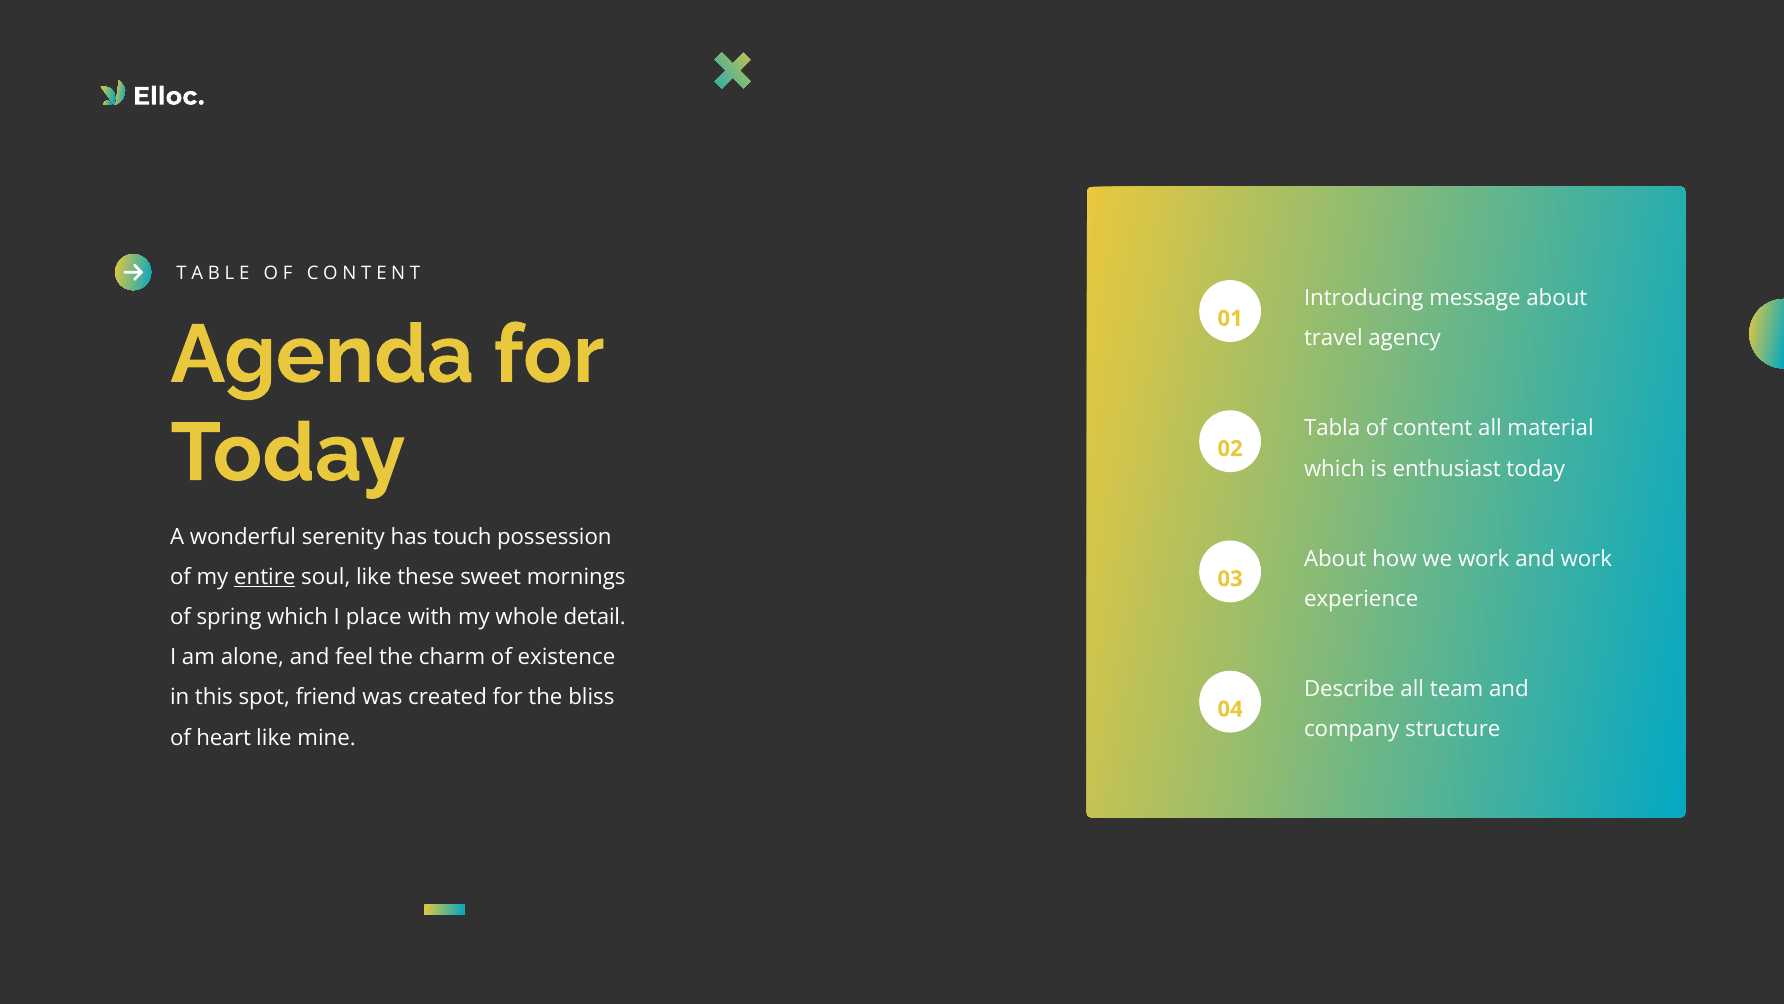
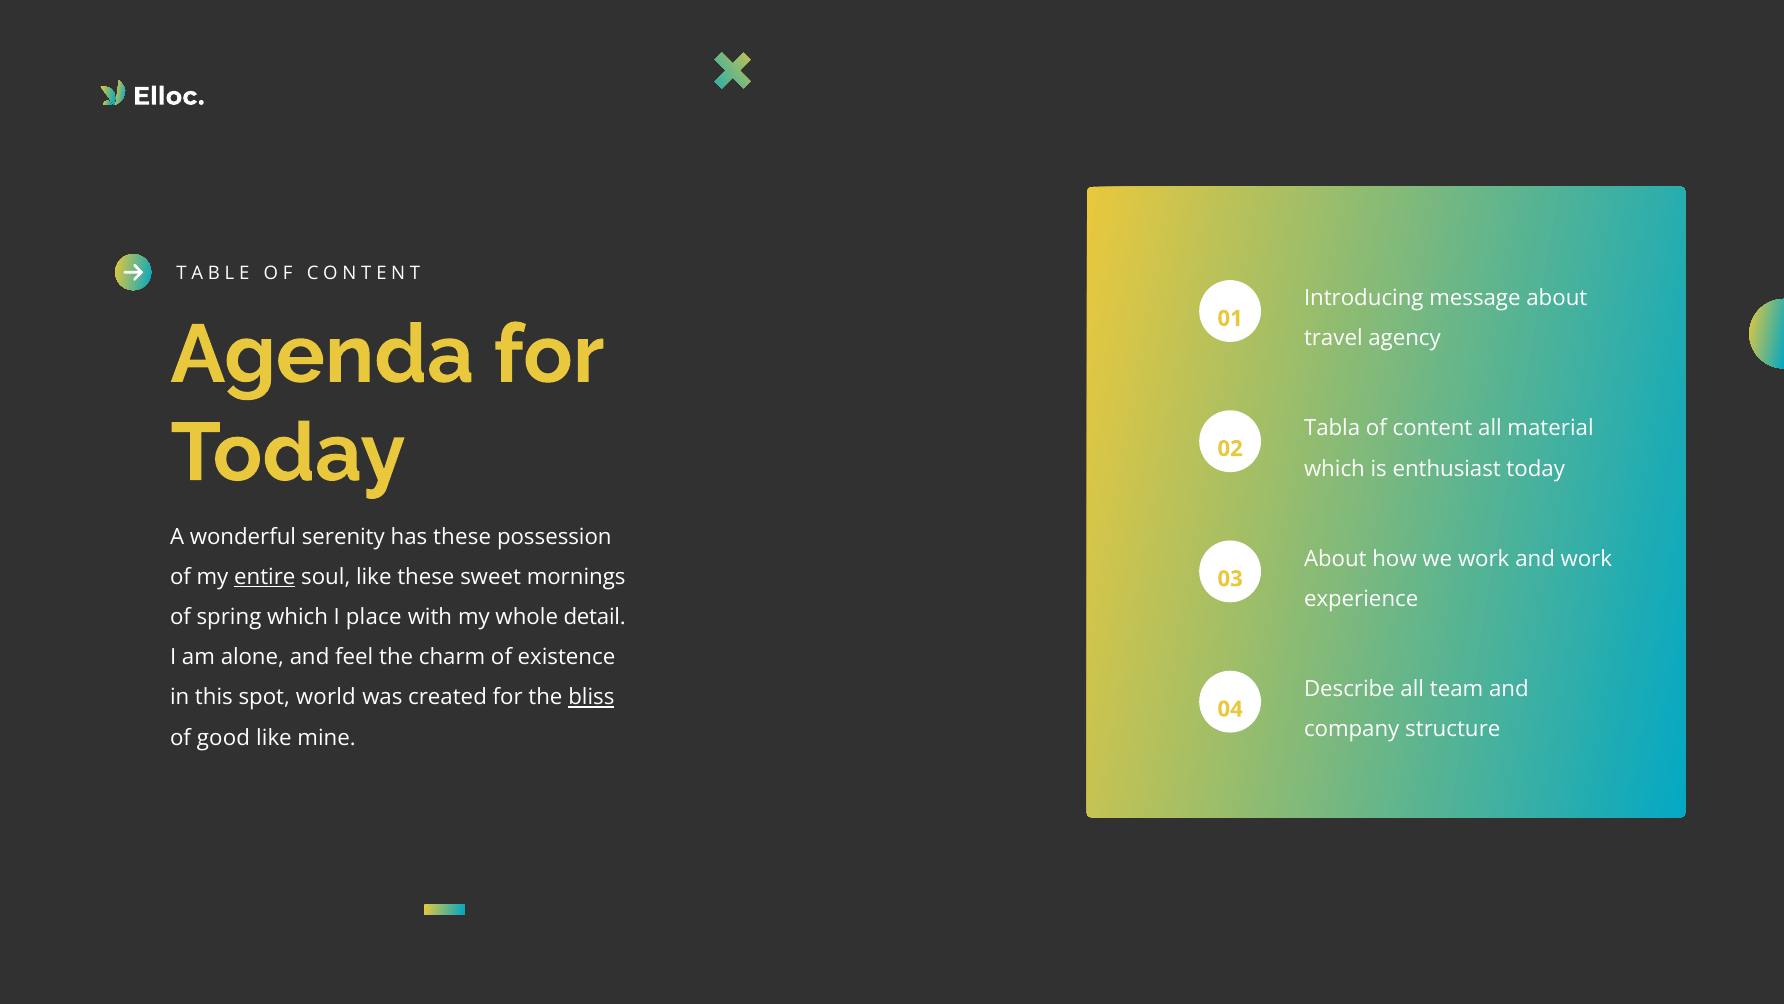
has touch: touch -> these
friend: friend -> world
bliss underline: none -> present
heart: heart -> good
